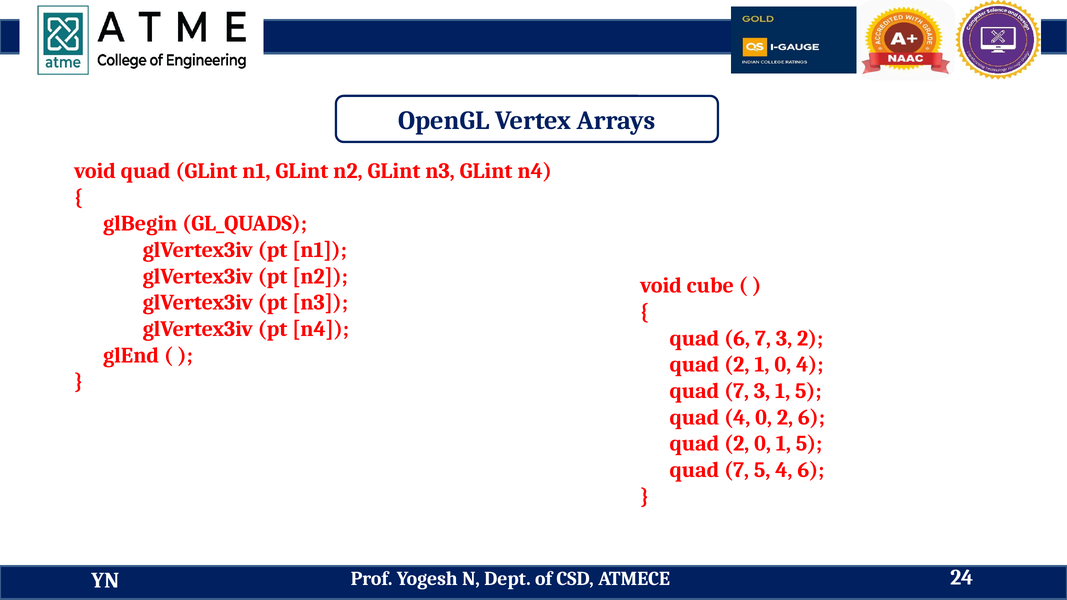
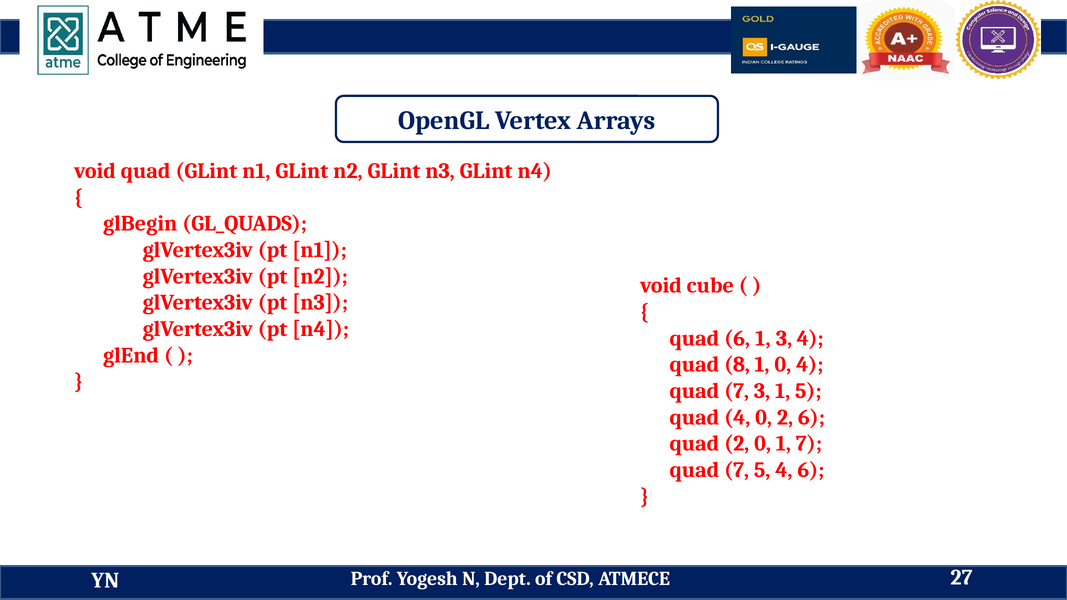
6 7: 7 -> 1
3 2: 2 -> 4
2 at (737, 365): 2 -> 8
0 1 5: 5 -> 7
24: 24 -> 27
